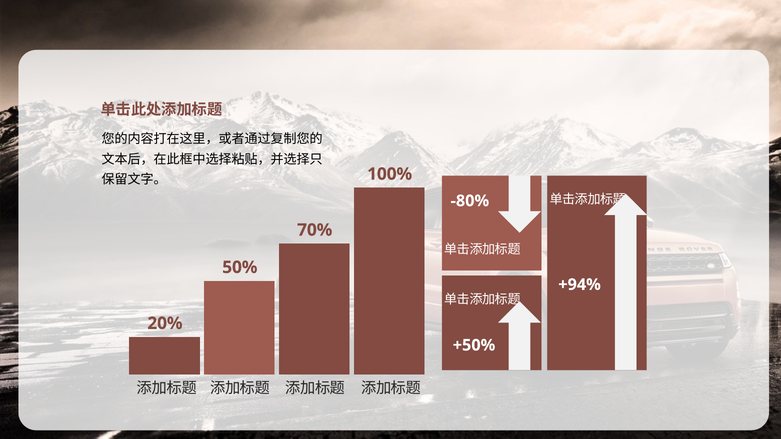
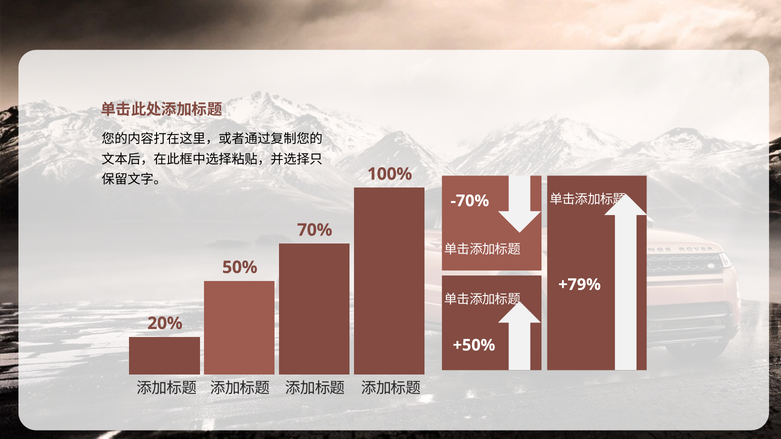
-80%: -80% -> -70%
+94%: +94% -> +79%
